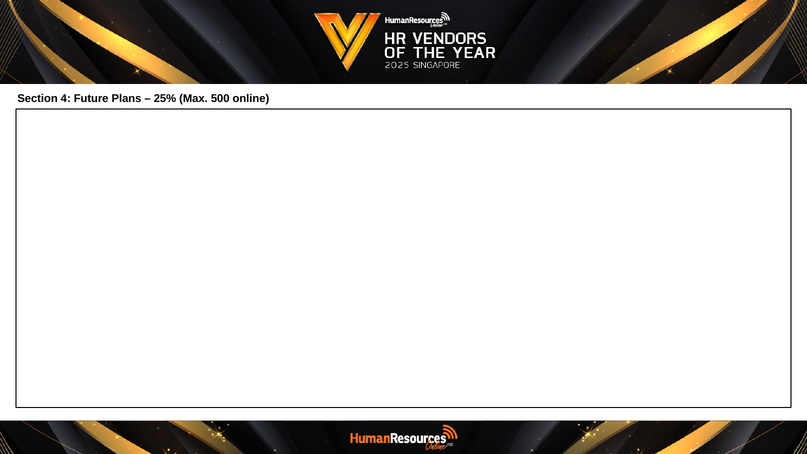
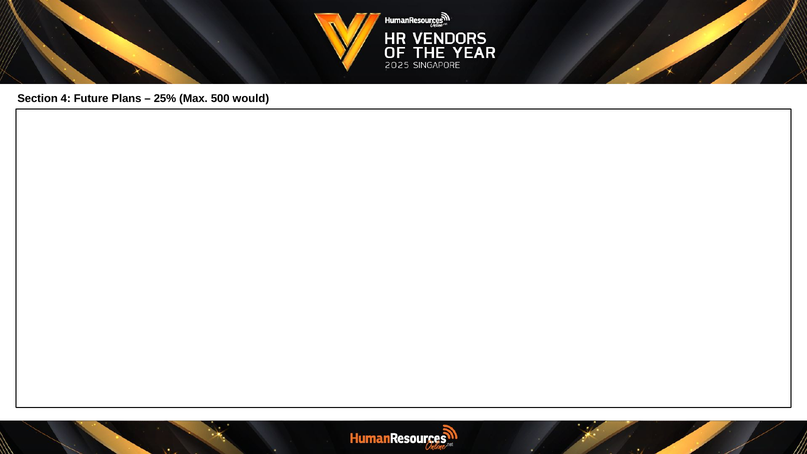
online: online -> would
